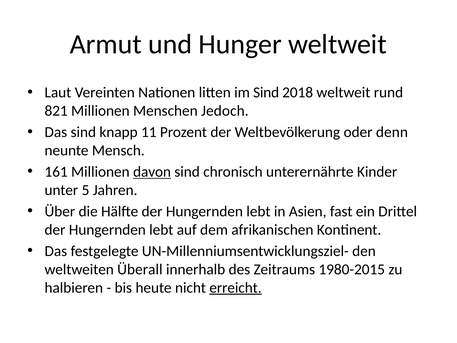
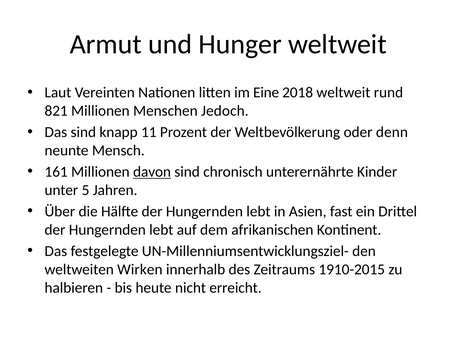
im Sind: Sind -> Eine
Überall: Überall -> Wirken
1980-2015: 1980-2015 -> 1910-2015
erreicht underline: present -> none
